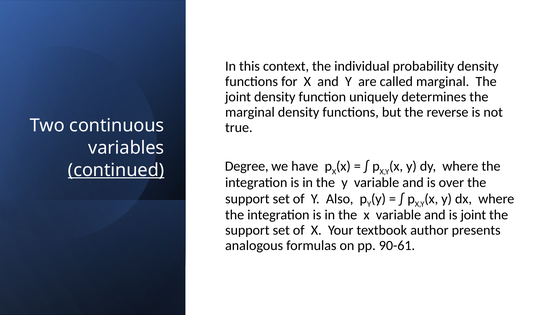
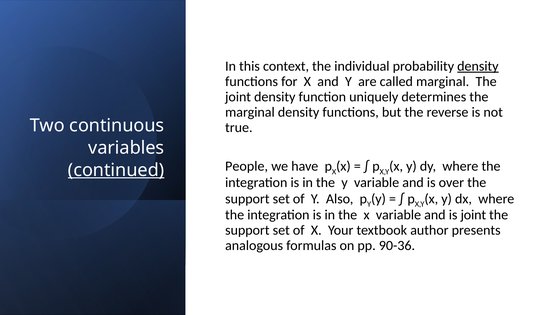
density at (478, 66) underline: none -> present
Degree: Degree -> People
90-61: 90-61 -> 90-36
